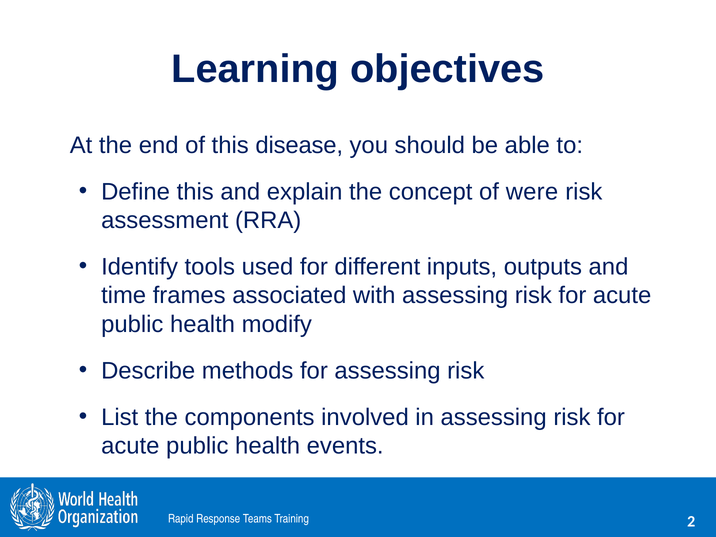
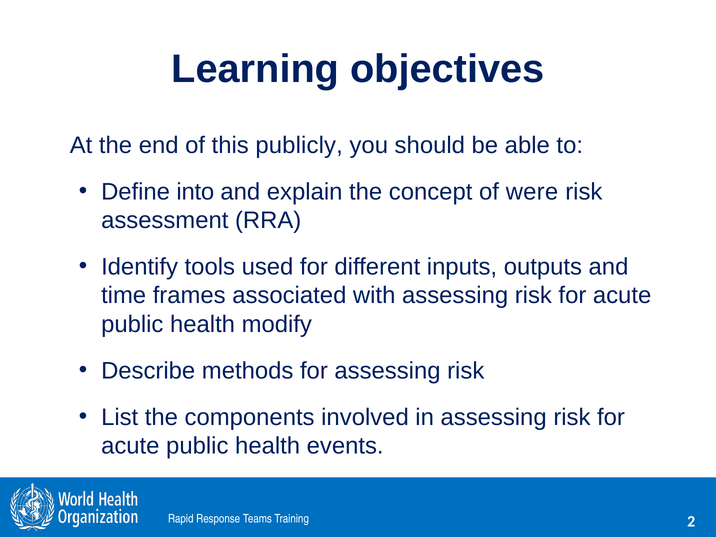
disease: disease -> publicly
Define this: this -> into
